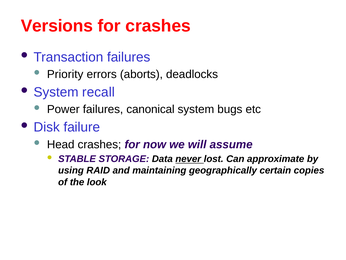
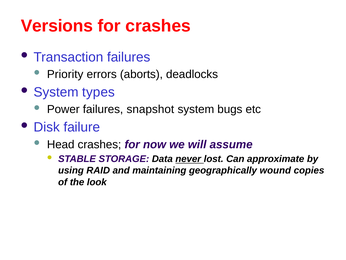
recall: recall -> types
canonical: canonical -> snapshot
certain: certain -> wound
